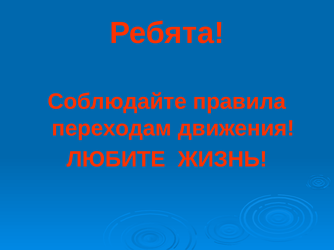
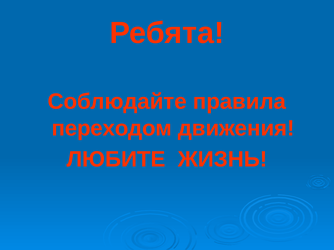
переходам: переходам -> переходом
